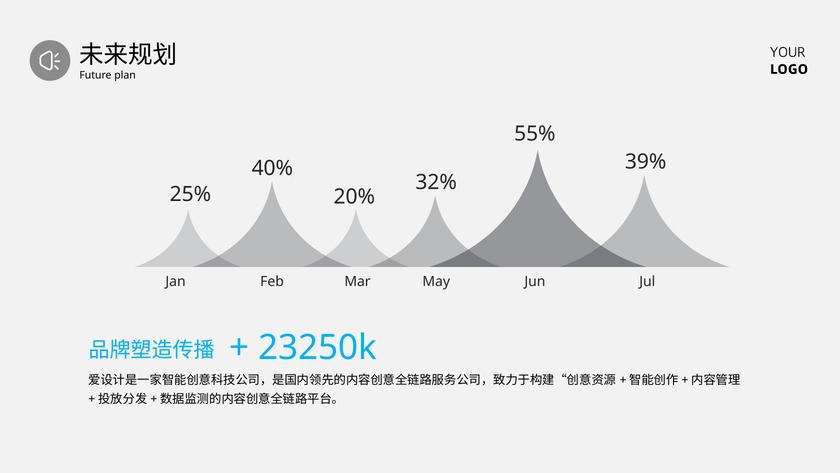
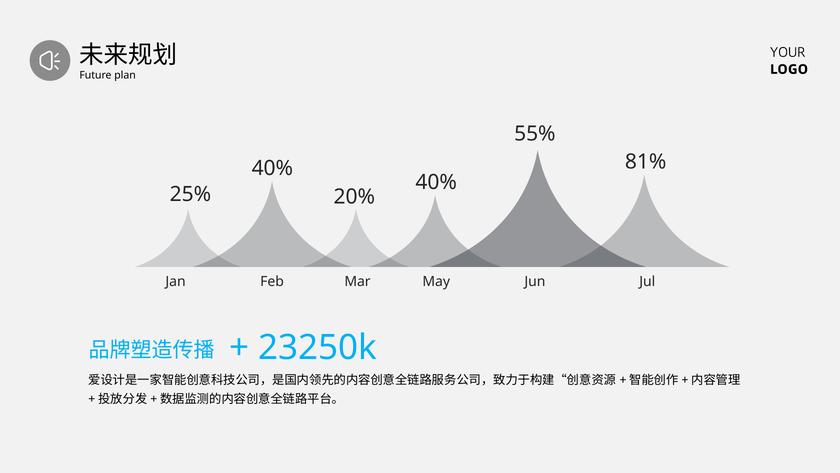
39%: 39% -> 81%
32% at (436, 182): 32% -> 40%
